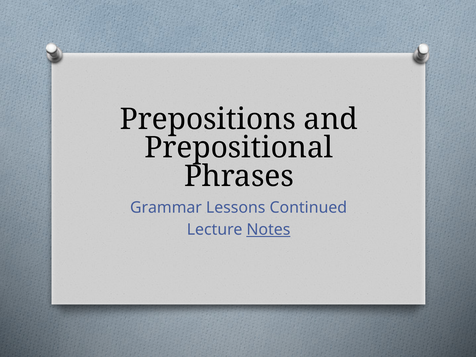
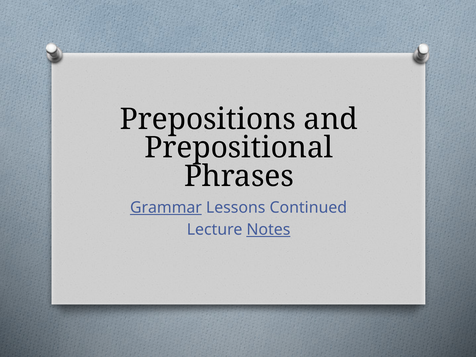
Grammar underline: none -> present
